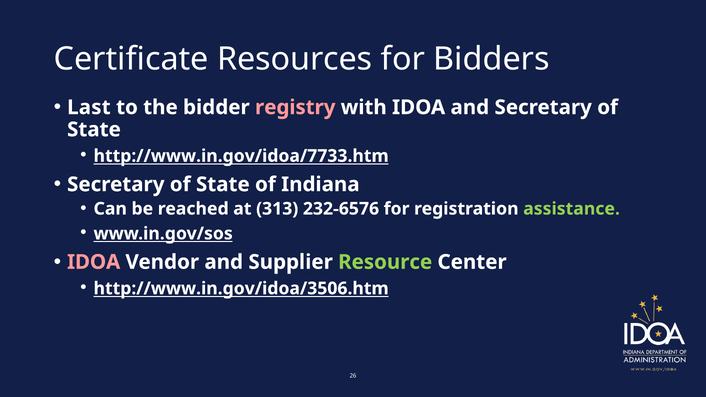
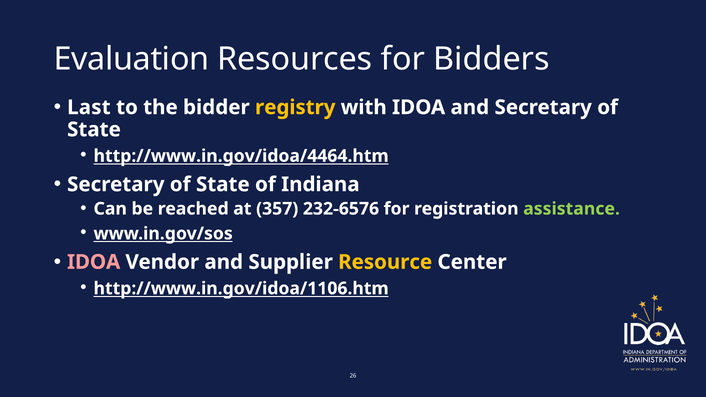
Certificate: Certificate -> Evaluation
registry colour: pink -> yellow
http://www.in.gov/idoa/7733.htm: http://www.in.gov/idoa/7733.htm -> http://www.in.gov/idoa/4464.htm
313: 313 -> 357
Resource colour: light green -> yellow
http://www.in.gov/idoa/3506.htm: http://www.in.gov/idoa/3506.htm -> http://www.in.gov/idoa/1106.htm
